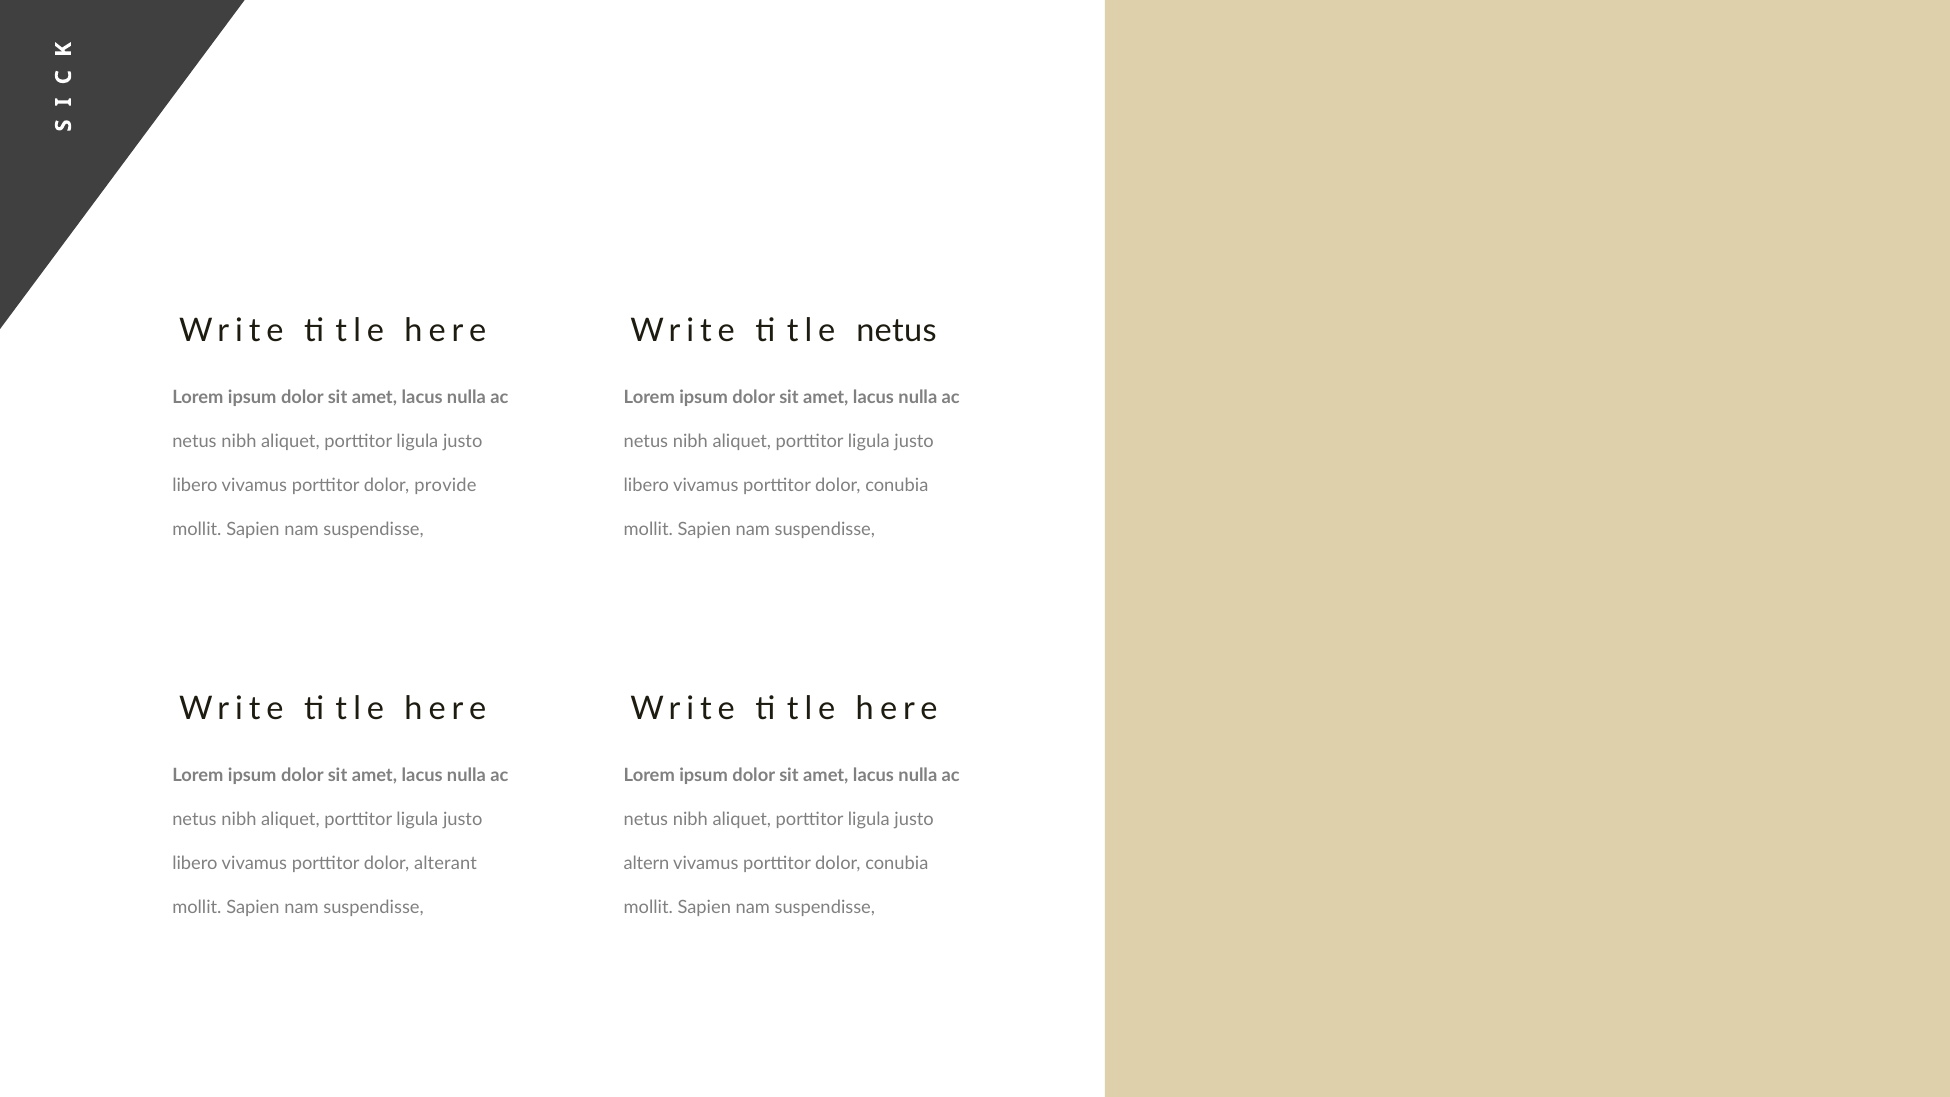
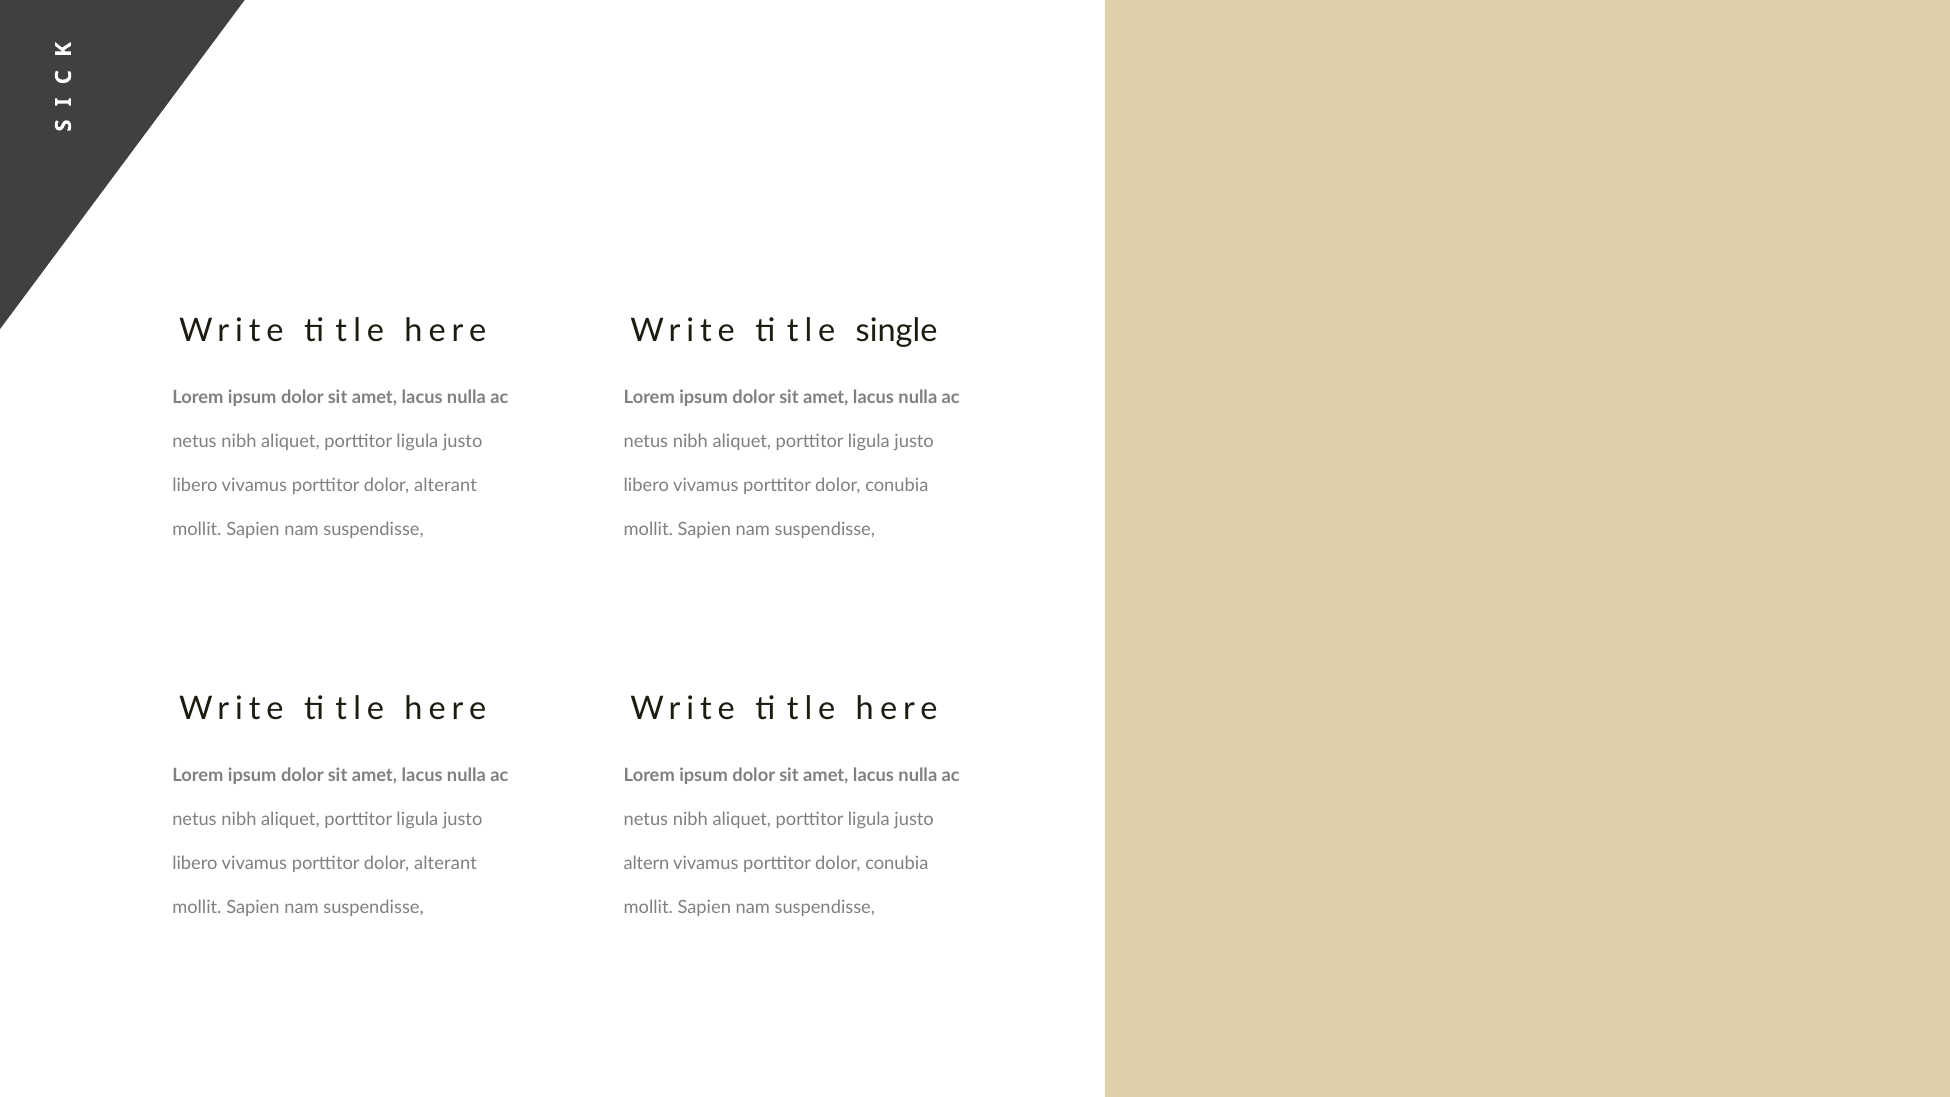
netus at (896, 331): netus -> single
provide at (446, 486): provide -> alterant
